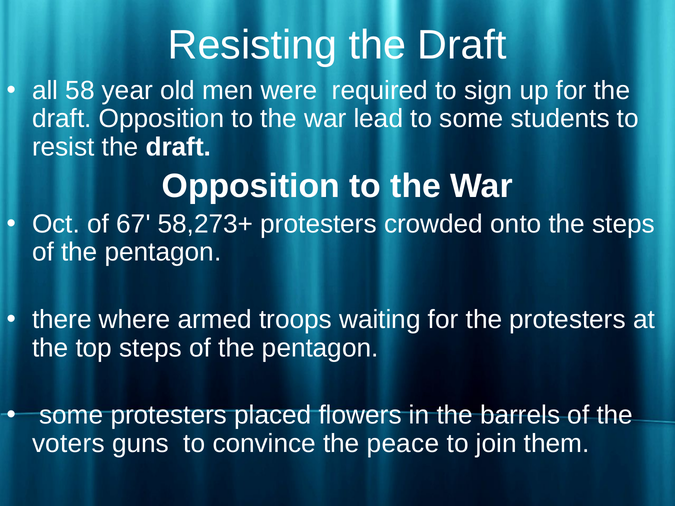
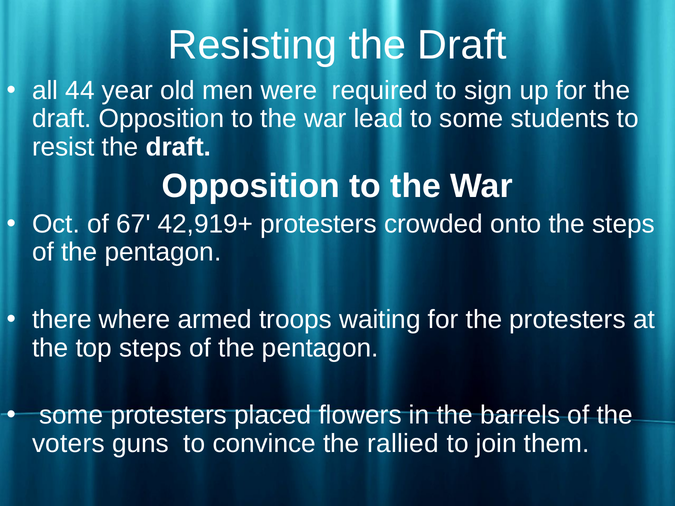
58: 58 -> 44
58,273+: 58,273+ -> 42,919+
peace: peace -> rallied
